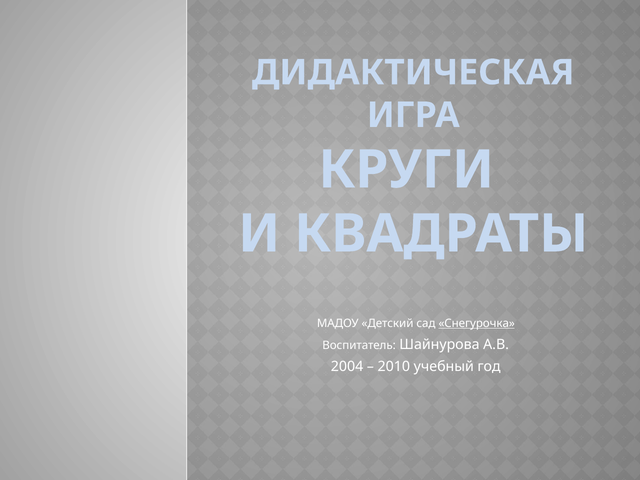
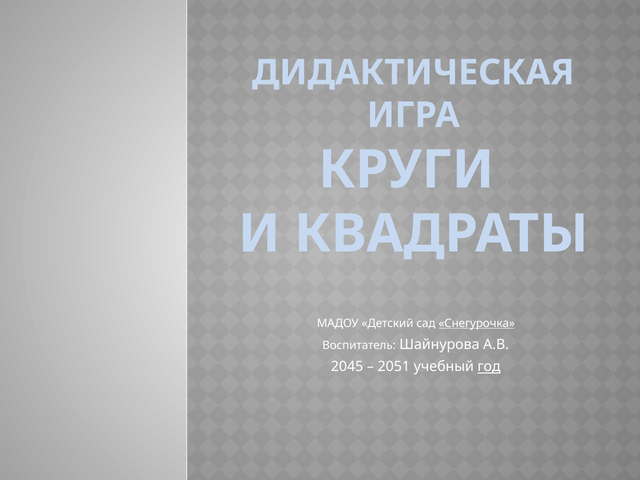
2004: 2004 -> 2045
2010: 2010 -> 2051
год underline: none -> present
